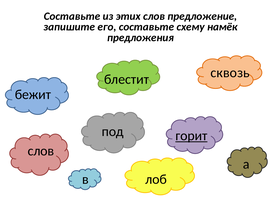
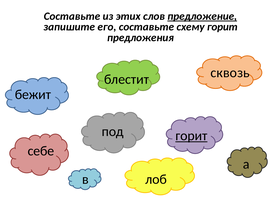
предложение underline: none -> present
схему намёк: намёк -> горит
слов at (41, 151): слов -> себе
